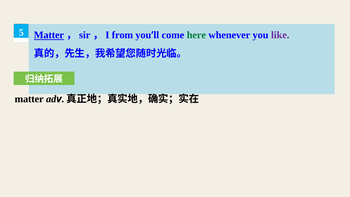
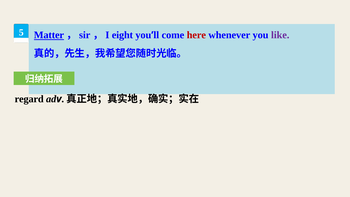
from: from -> eight
here colour: green -> red
matter at (29, 99): matter -> regard
